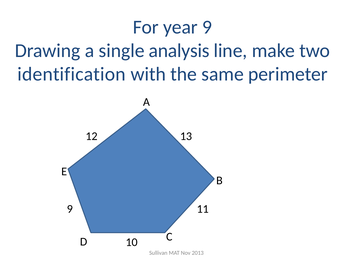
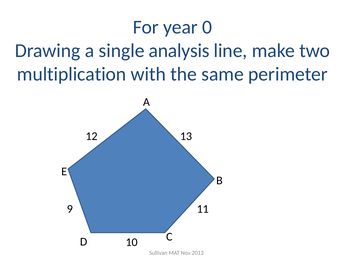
year 9: 9 -> 0
identification: identification -> multiplication
